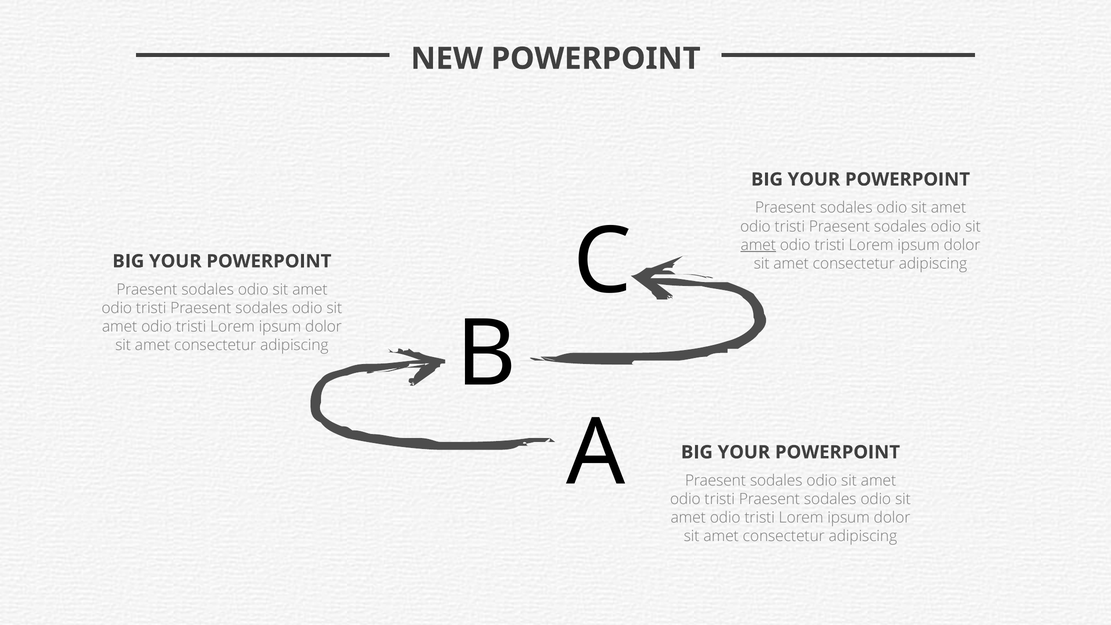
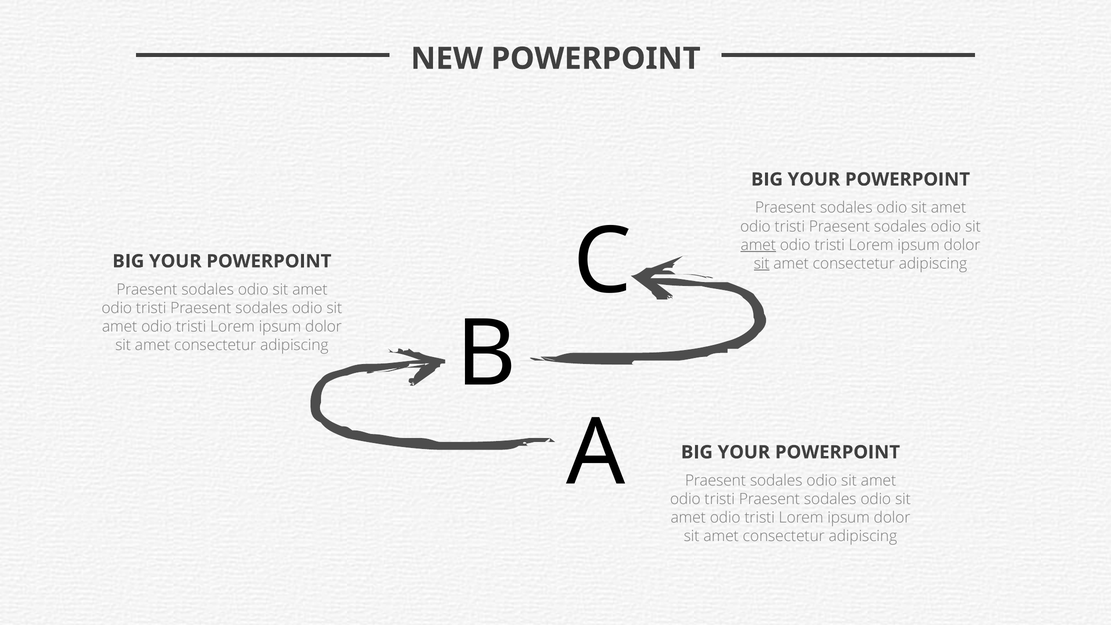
sit at (762, 264) underline: none -> present
